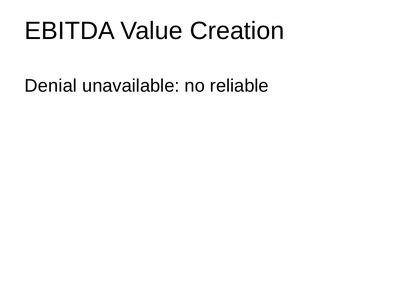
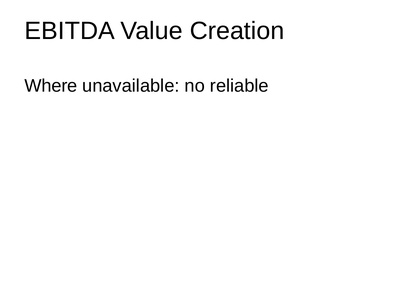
Denial: Denial -> Where
